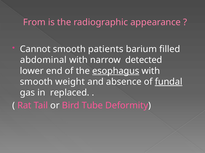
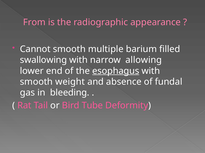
patients: patients -> multiple
abdominal: abdominal -> swallowing
detected: detected -> allowing
fundal underline: present -> none
replaced: replaced -> bleeding
